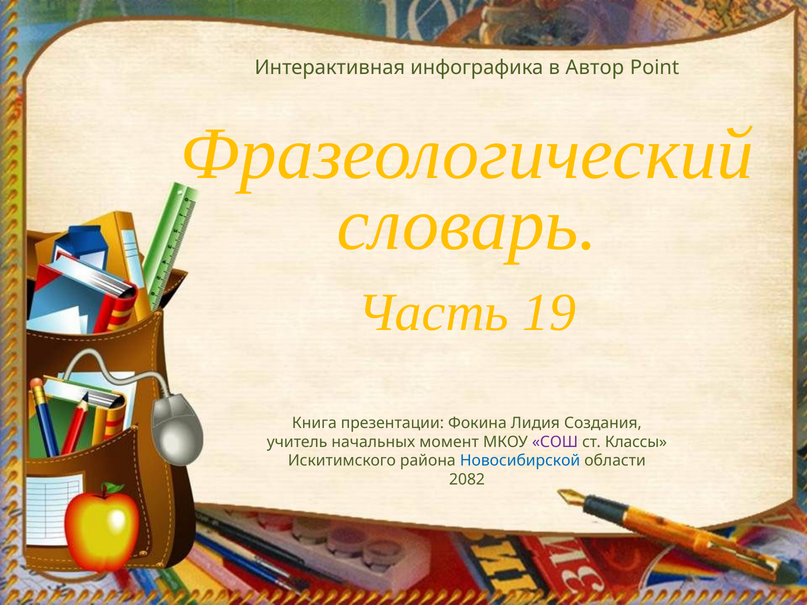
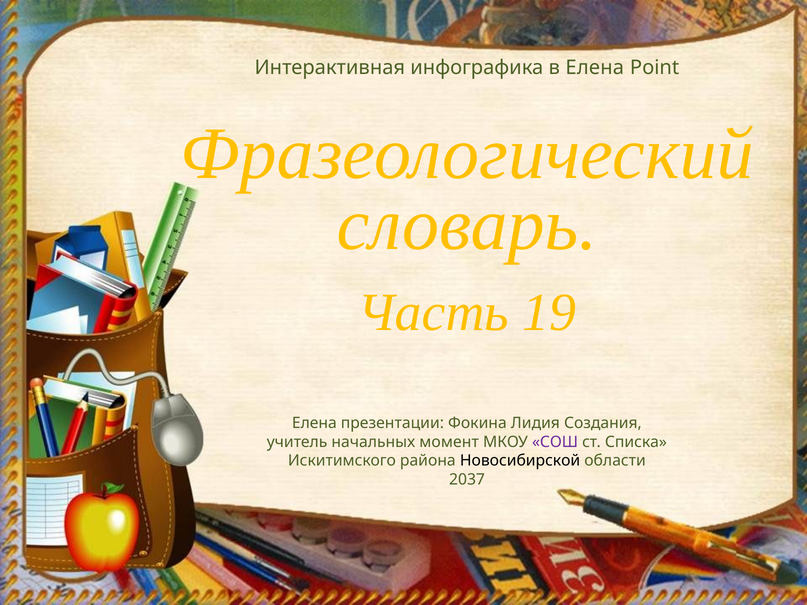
в Автор: Автор -> Елена
Книга at (314, 423): Книга -> Елена
Классы: Классы -> Списка
Новосибирской colour: blue -> black
2082: 2082 -> 2037
